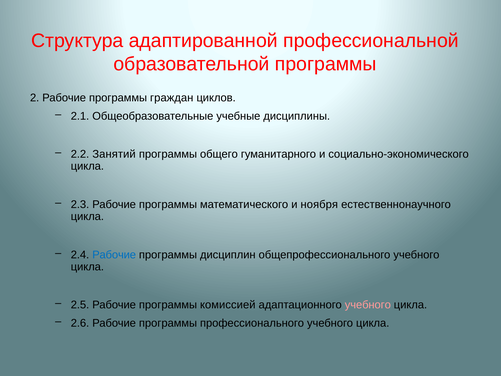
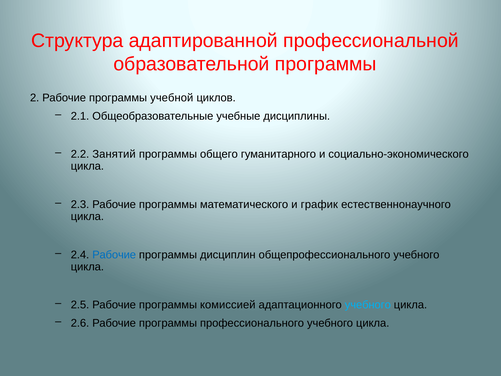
граждан: граждан -> учебной
ноября: ноября -> график
учебного at (368, 305) colour: pink -> light blue
